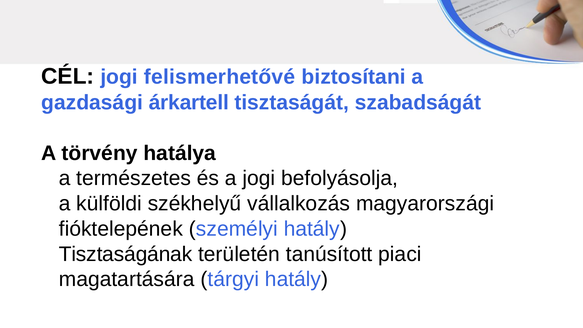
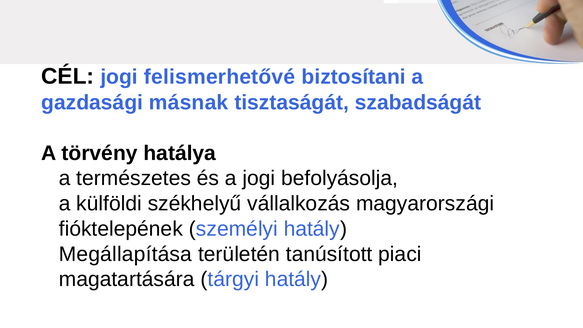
árkartell: árkartell -> másnak
Tisztaságának: Tisztaságának -> Megállapítása
